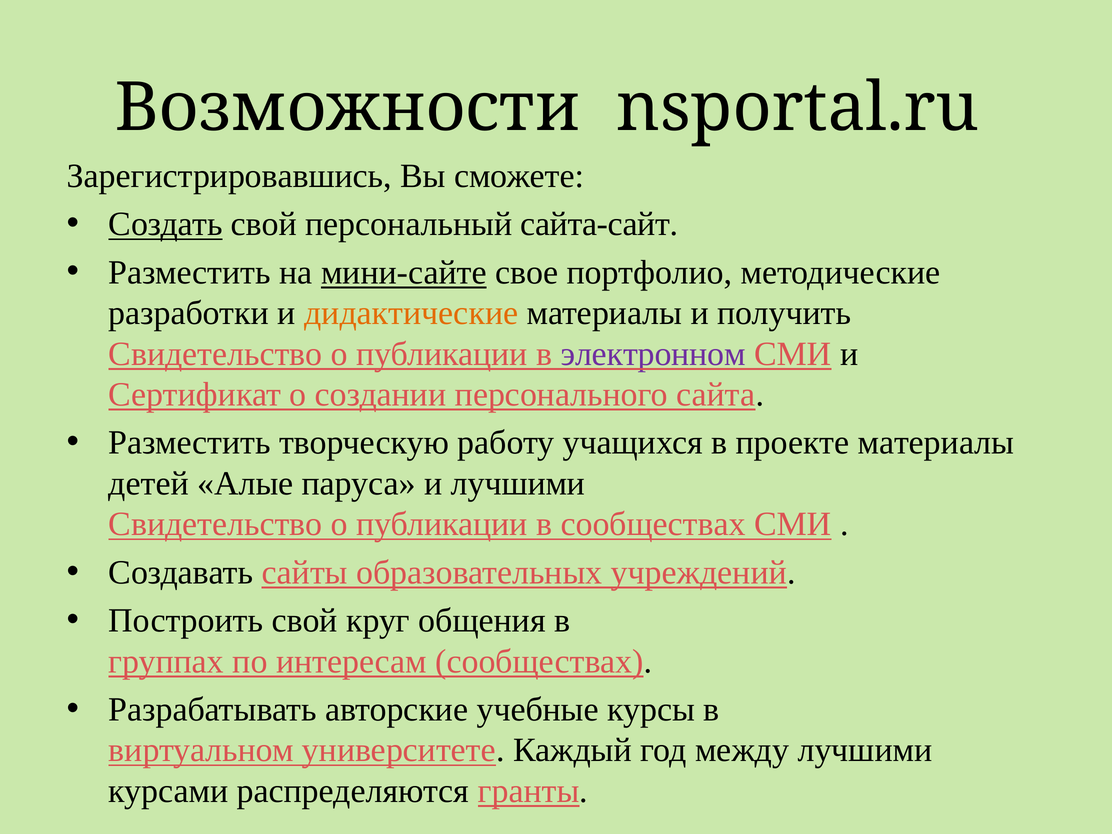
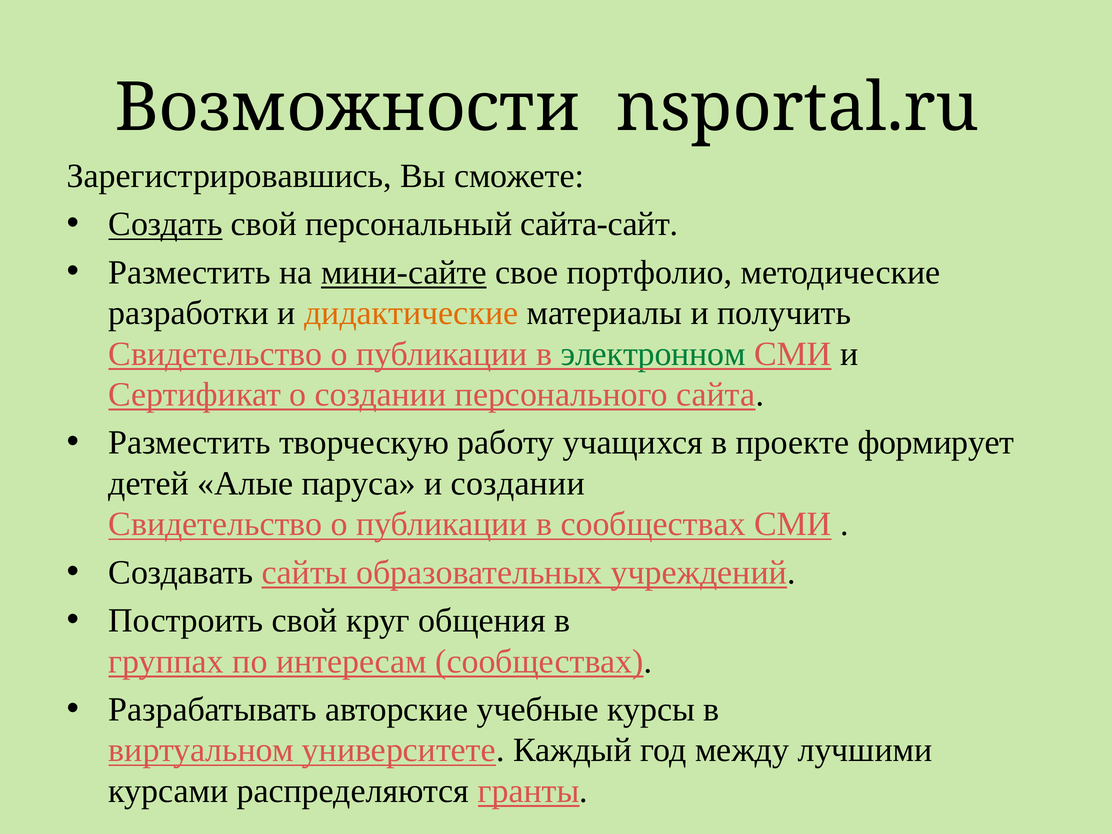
электронном colour: purple -> green
проекте материалы: материалы -> формирует
и лучшими: лучшими -> создании
